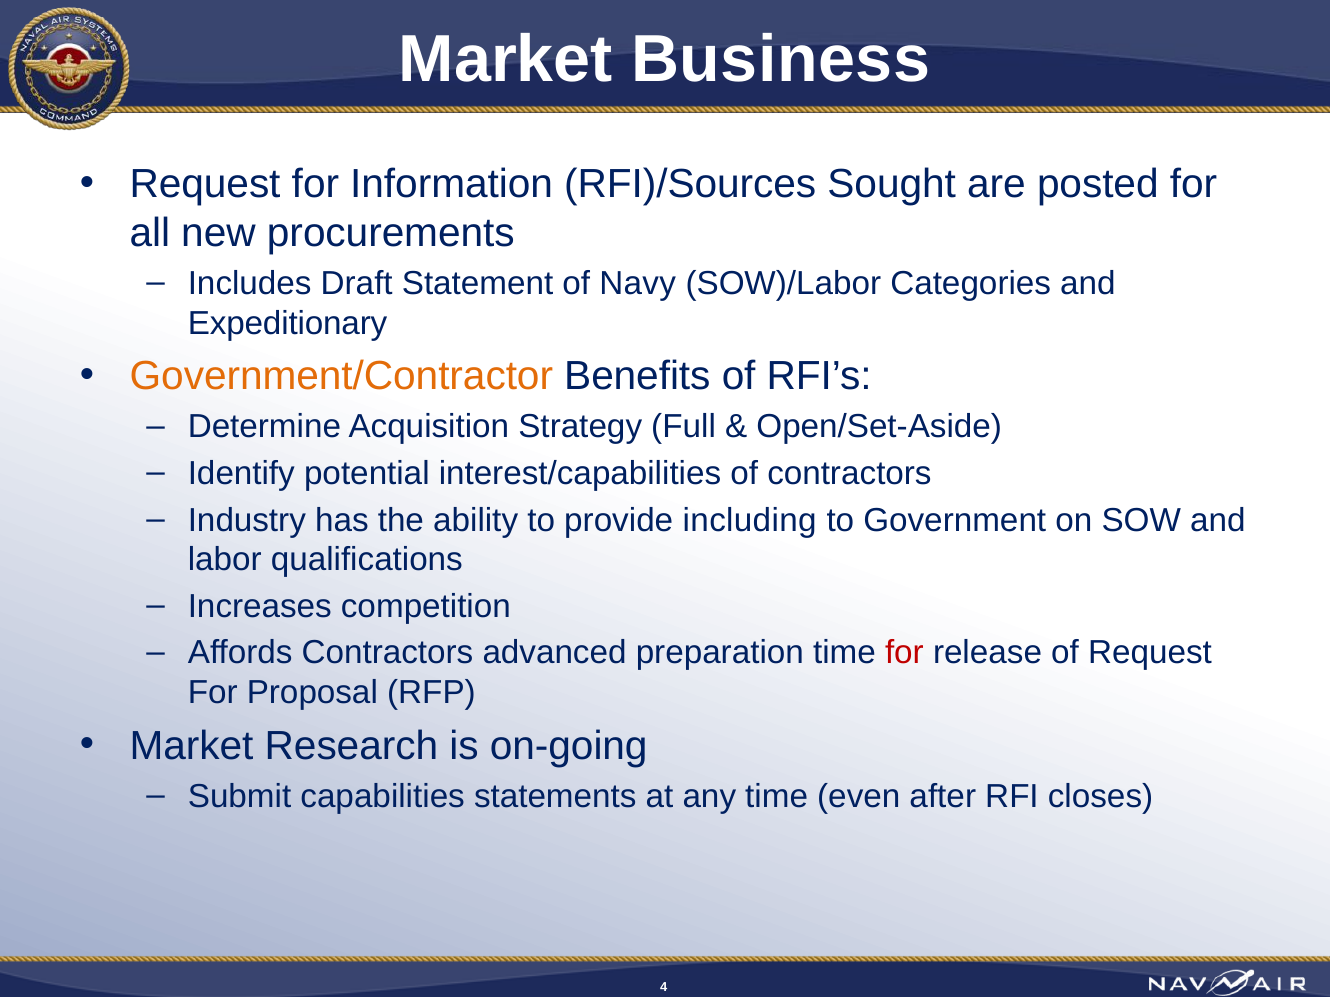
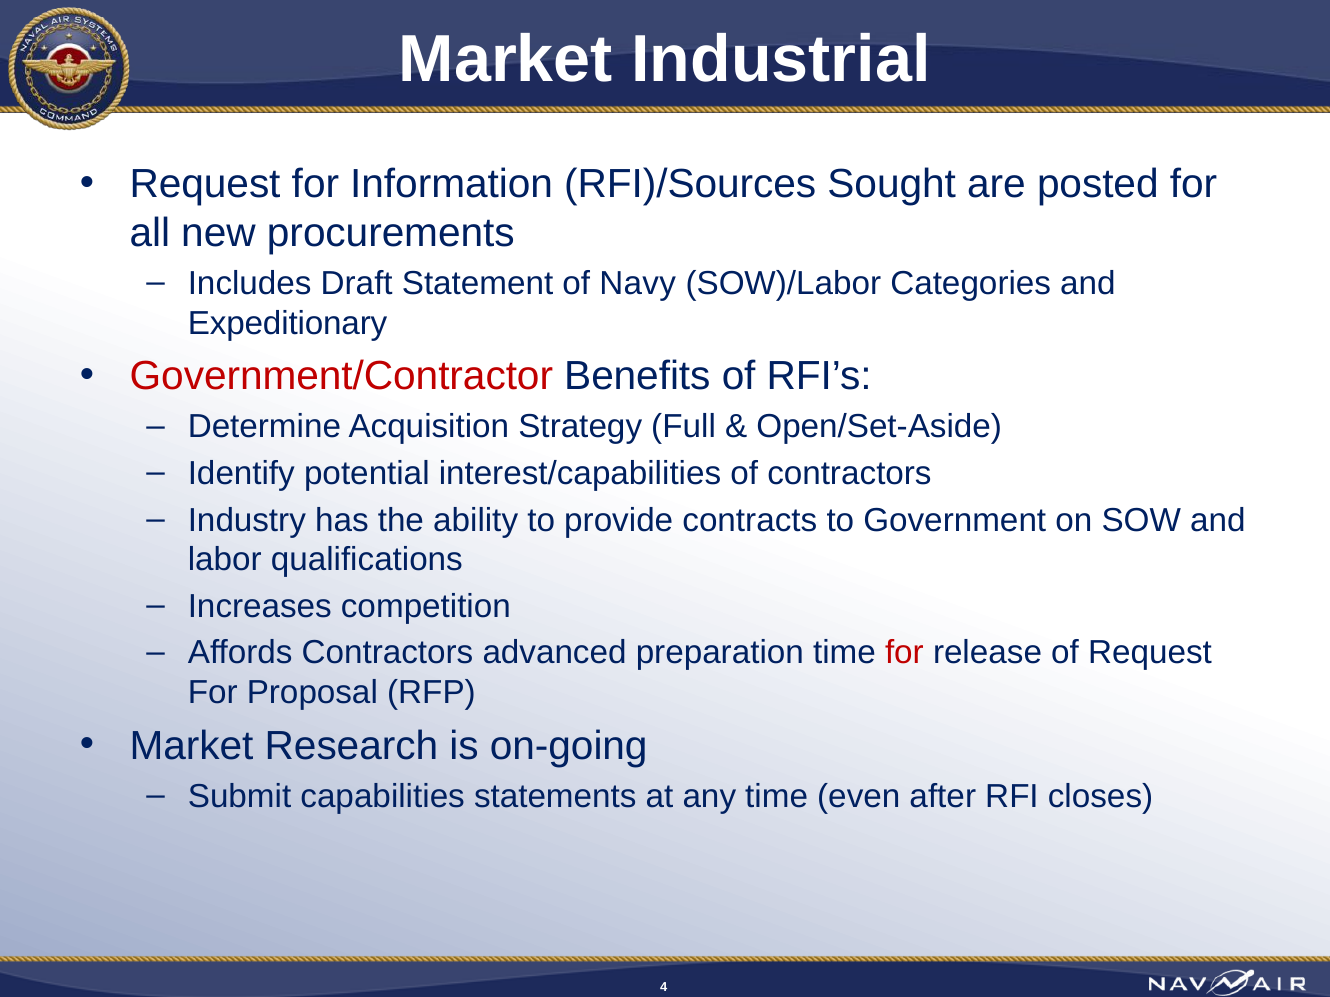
Business: Business -> Industrial
Government/Contractor colour: orange -> red
including: including -> contracts
